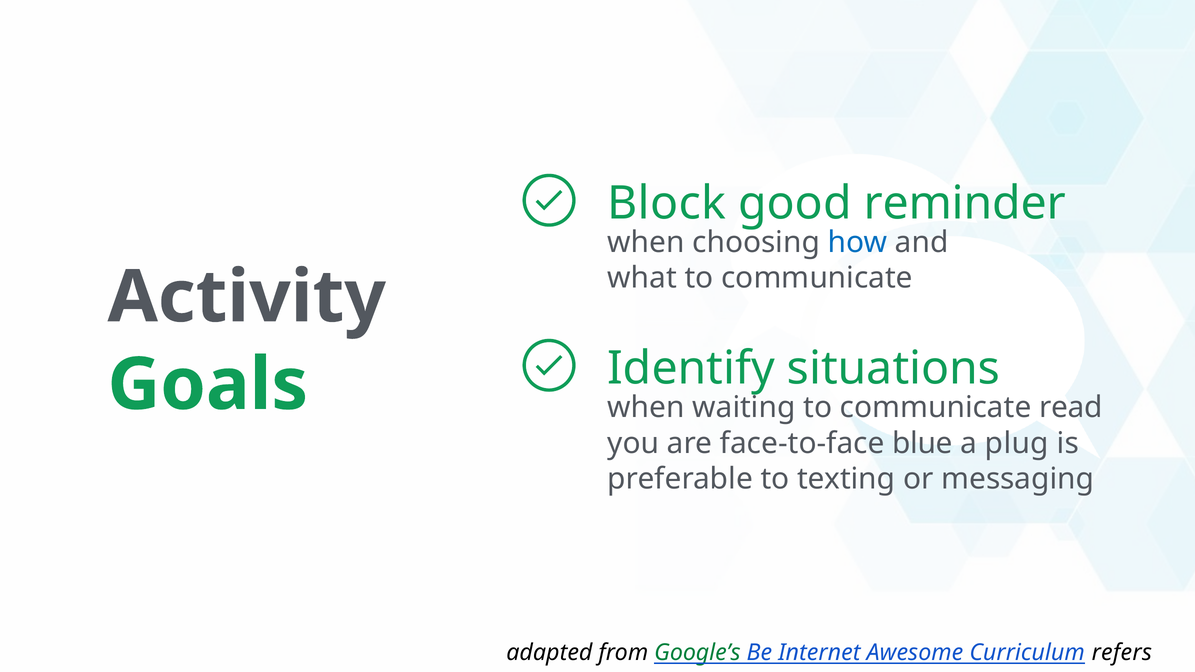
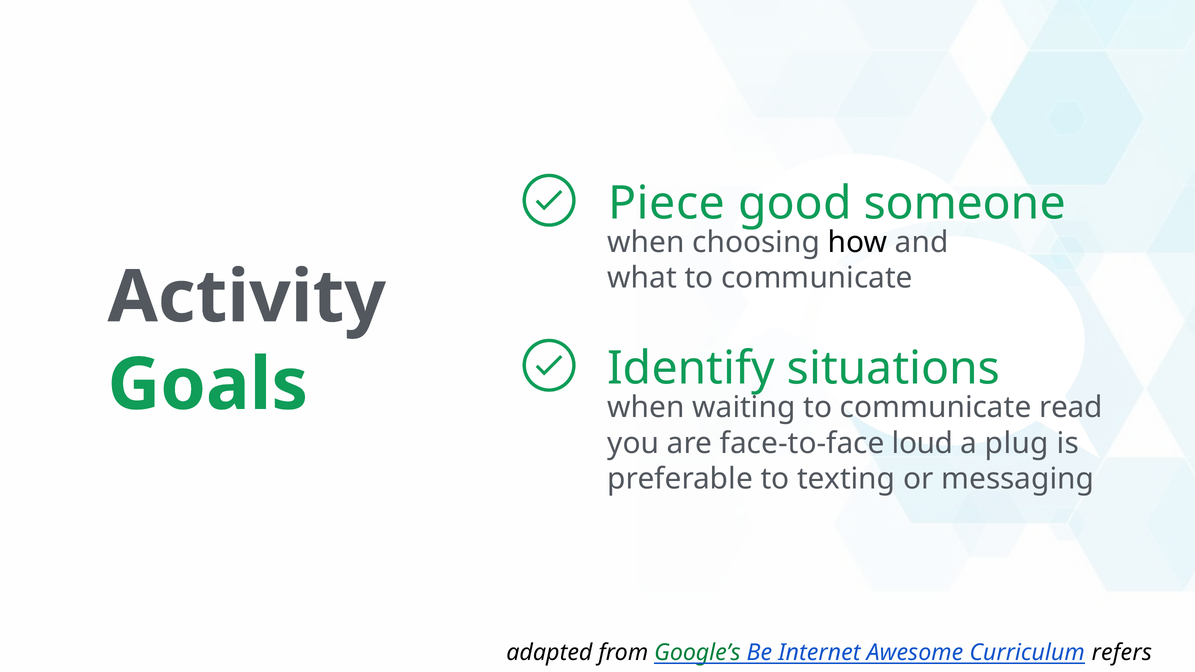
Block: Block -> Piece
reminder: reminder -> someone
how colour: blue -> black
blue: blue -> loud
